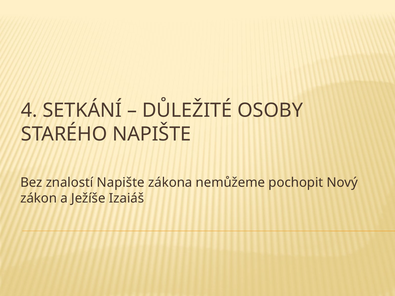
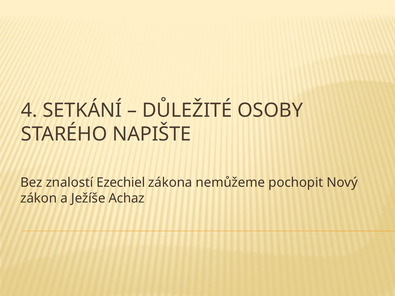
znalostí Napište: Napište -> Ezechiel
Izaiáš: Izaiáš -> Achaz
